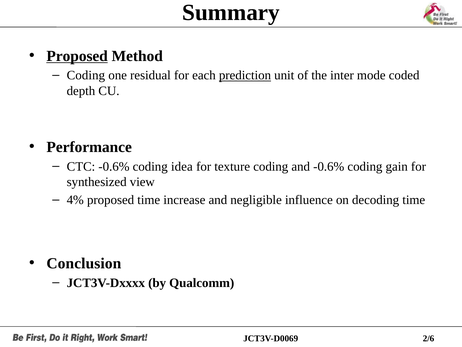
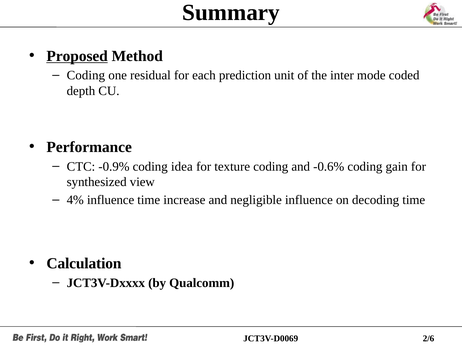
prediction underline: present -> none
CTC -0.6%: -0.6% -> -0.9%
4% proposed: proposed -> influence
Conclusion: Conclusion -> Calculation
